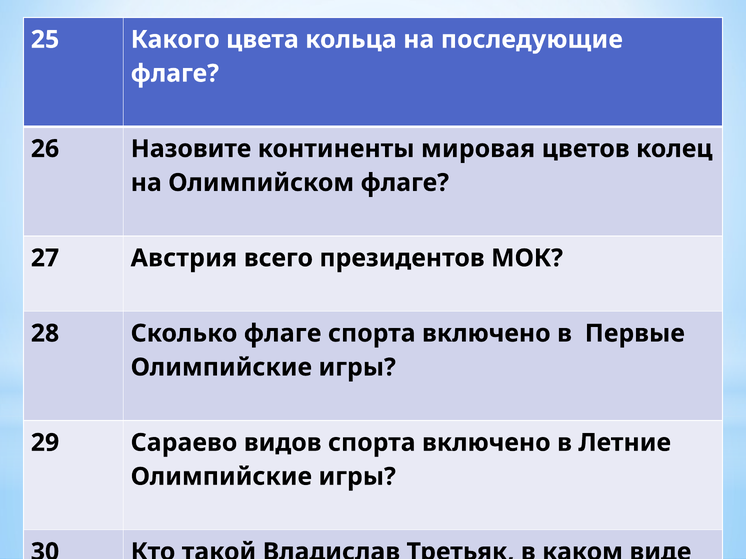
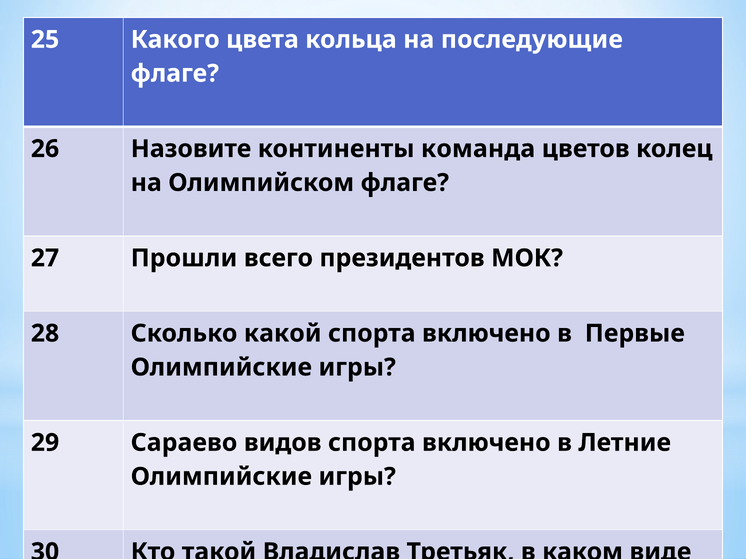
мировая: мировая -> команда
Австрия: Австрия -> Прошли
Сколько флаге: флаге -> какой
